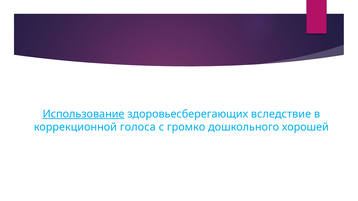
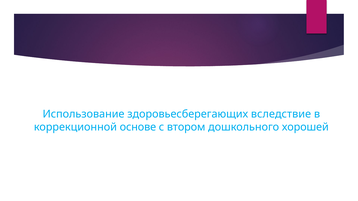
Использование underline: present -> none
голоса: голоса -> основе
громко: громко -> втором
